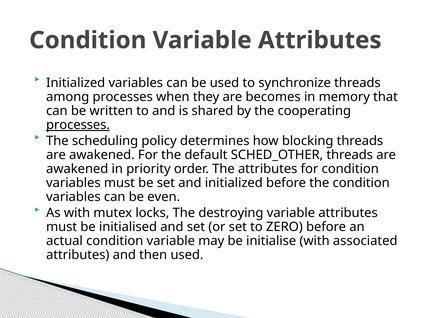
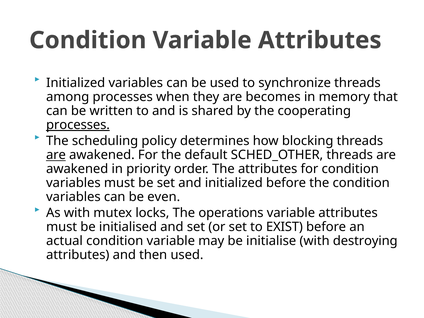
are at (56, 155) underline: none -> present
destroying: destroying -> operations
ZERO: ZERO -> EXIST
associated: associated -> destroying
